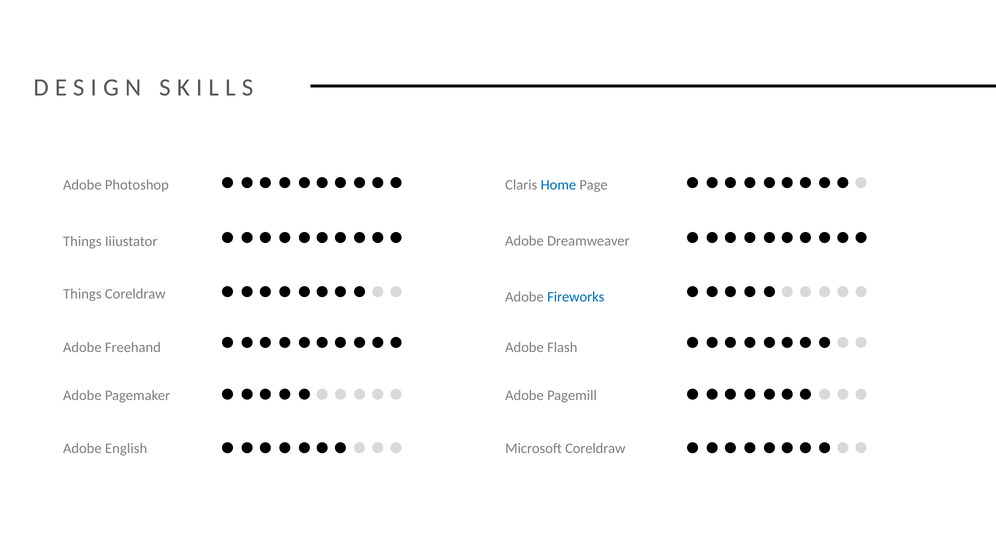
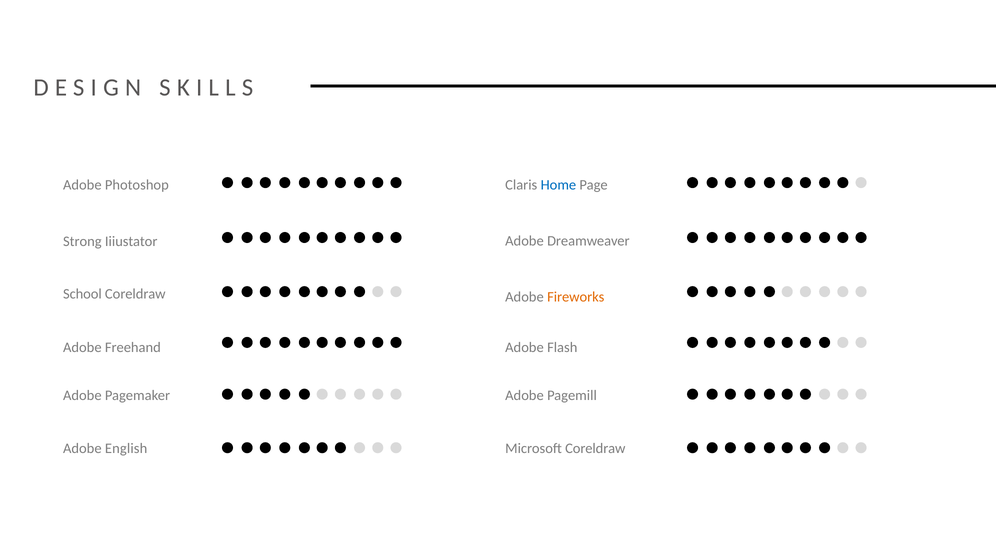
Things at (82, 242): Things -> Strong
Things at (82, 294): Things -> School
Fireworks colour: blue -> orange
